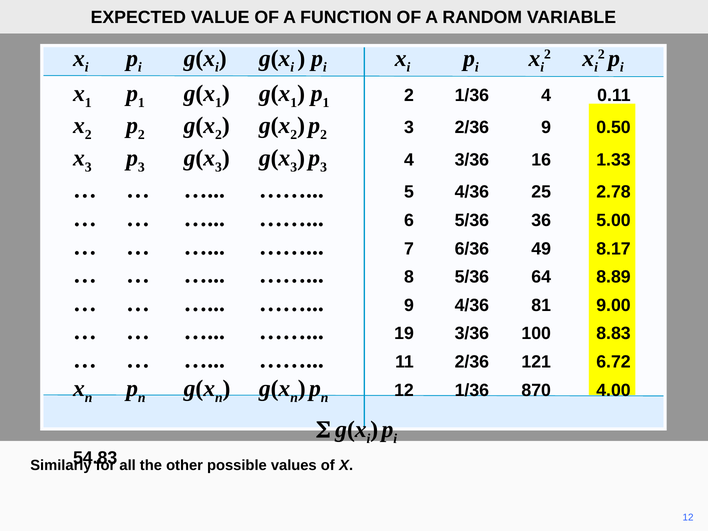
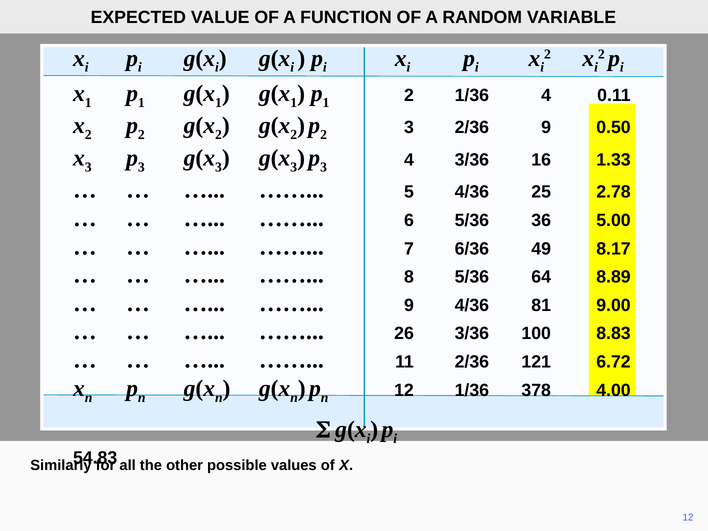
19: 19 -> 26
870: 870 -> 378
